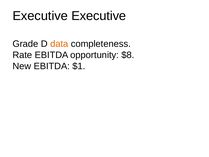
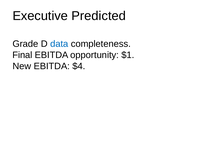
Executive Executive: Executive -> Predicted
data colour: orange -> blue
Rate: Rate -> Final
$8: $8 -> $1
$1: $1 -> $4
